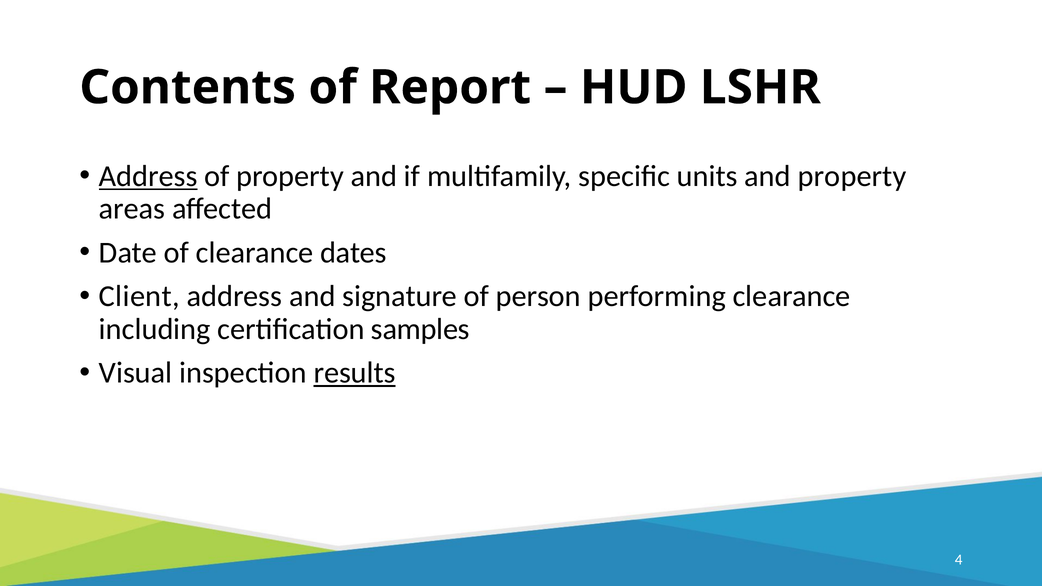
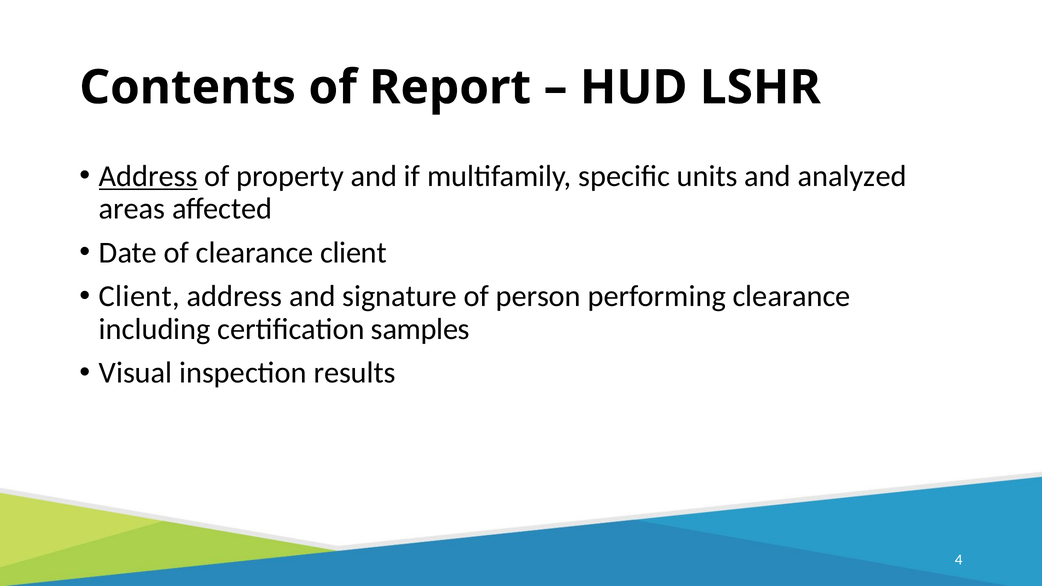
and property: property -> analyzed
clearance dates: dates -> client
results underline: present -> none
